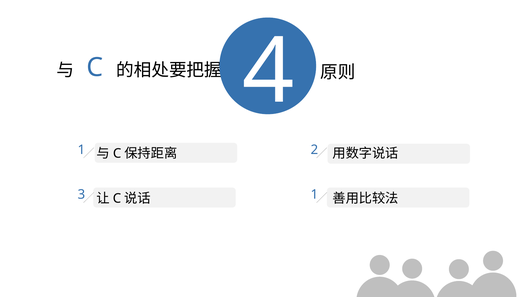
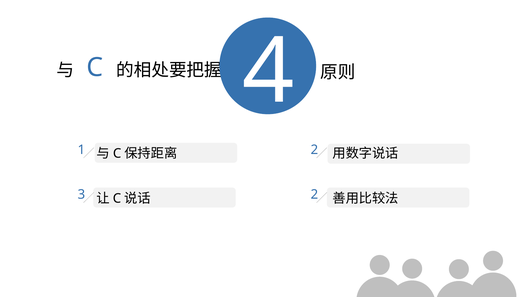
1 at (314, 194): 1 -> 2
